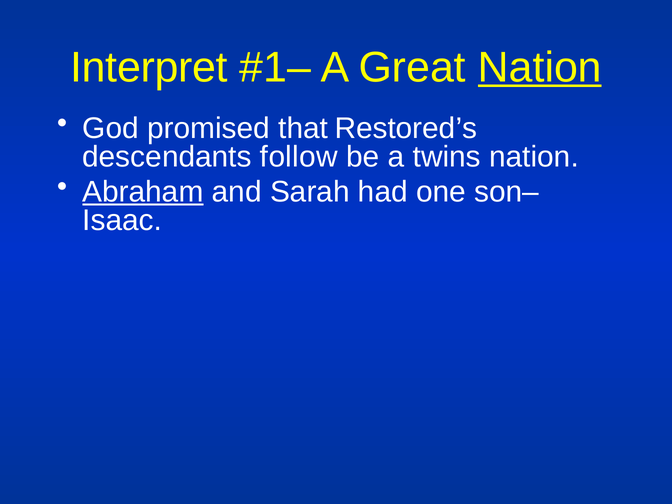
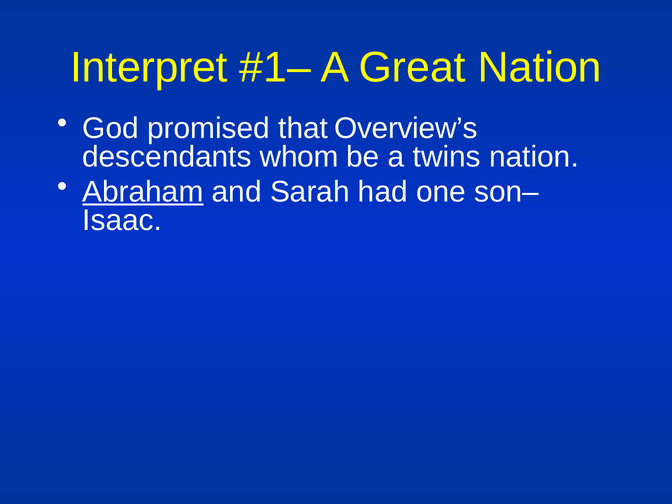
Nation at (540, 67) underline: present -> none
Restored’s: Restored’s -> Overview’s
follow: follow -> whom
